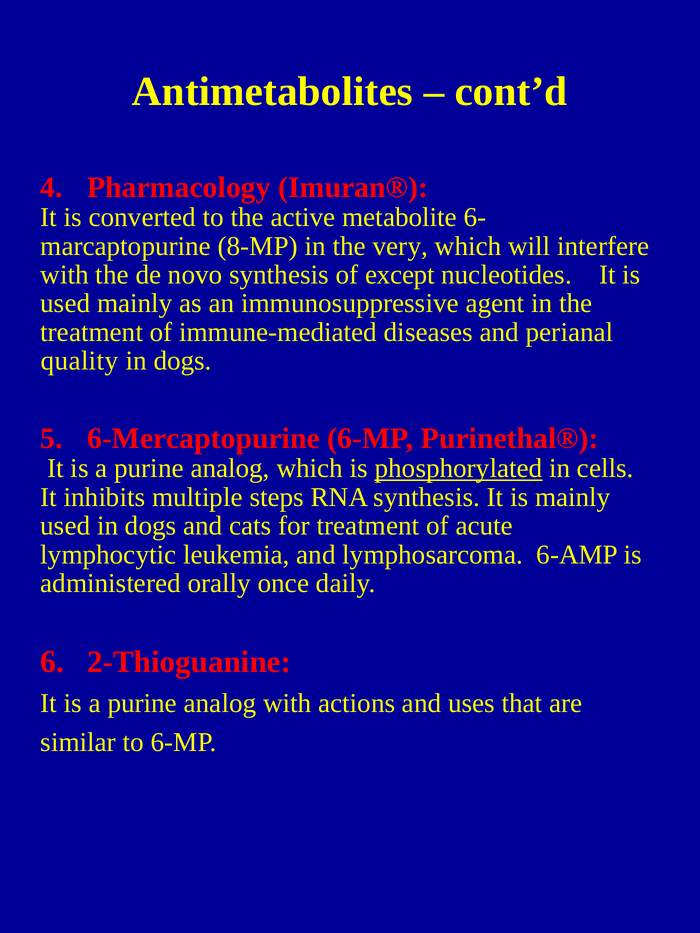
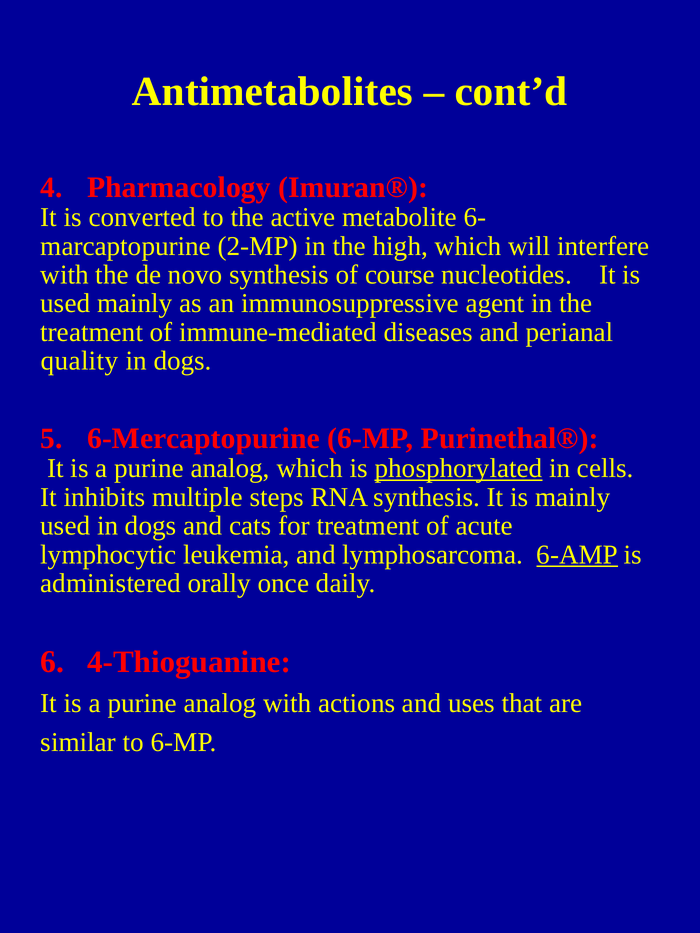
8-MP: 8-MP -> 2-MP
very: very -> high
except: except -> course
6-AMP underline: none -> present
2-Thioguanine: 2-Thioguanine -> 4-Thioguanine
